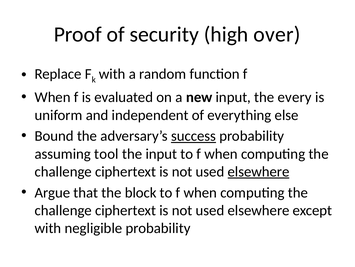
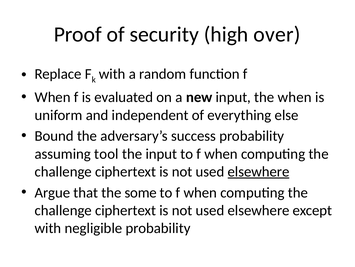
the every: every -> when
success underline: present -> none
block: block -> some
